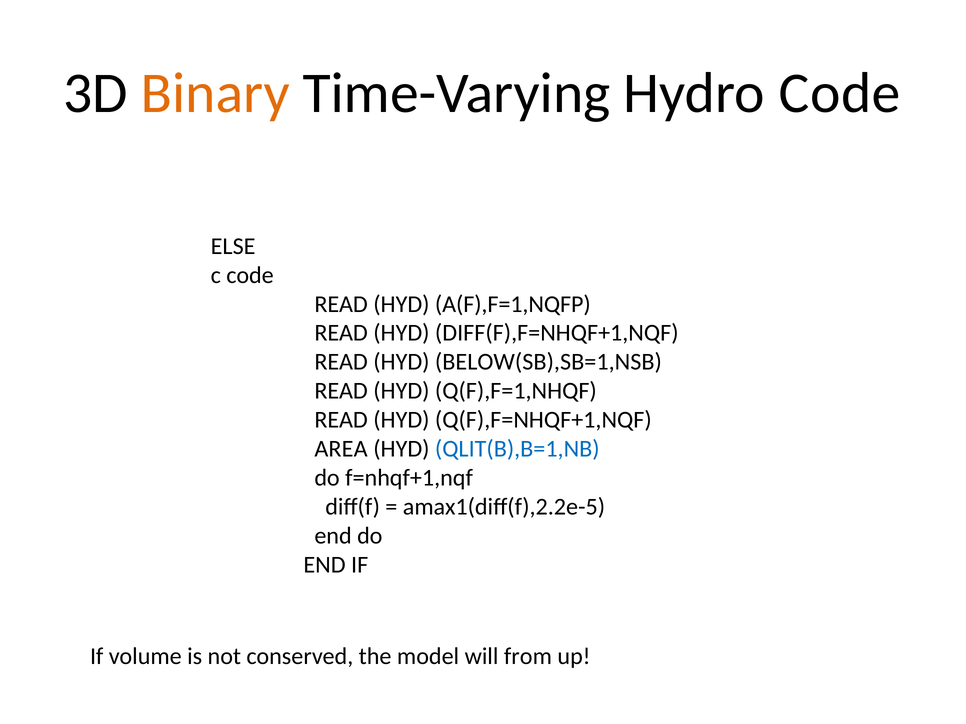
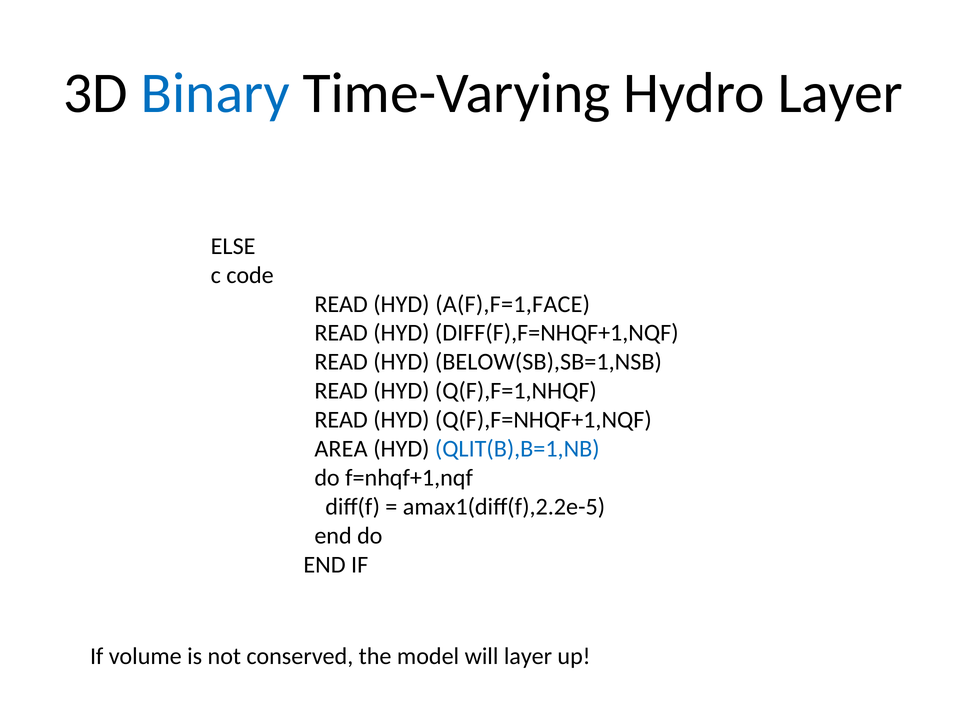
Binary colour: orange -> blue
Hydro Code: Code -> Layer
A(F),F=1,NQFP: A(F),F=1,NQFP -> A(F),F=1,FACE
will from: from -> layer
